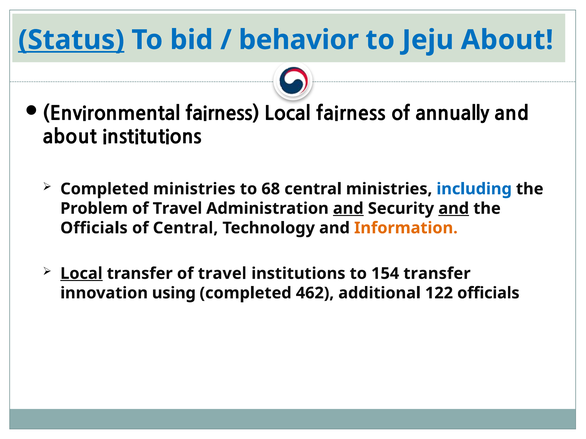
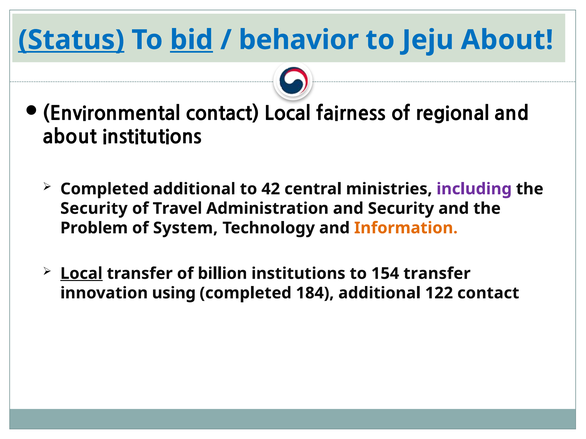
bid underline: none -> present
fairness at (223, 114): fairness -> contact
annually: annually -> regional
Completed ministries: ministries -> additional
68: 68 -> 42
including colour: blue -> purple
Problem at (94, 209): Problem -> Security
and at (348, 209) underline: present -> none
and at (454, 209) underline: present -> none
Officials at (94, 228): Officials -> Problem
of Central: Central -> System
transfer of travel: travel -> billion
462: 462 -> 184
122 officials: officials -> contact
